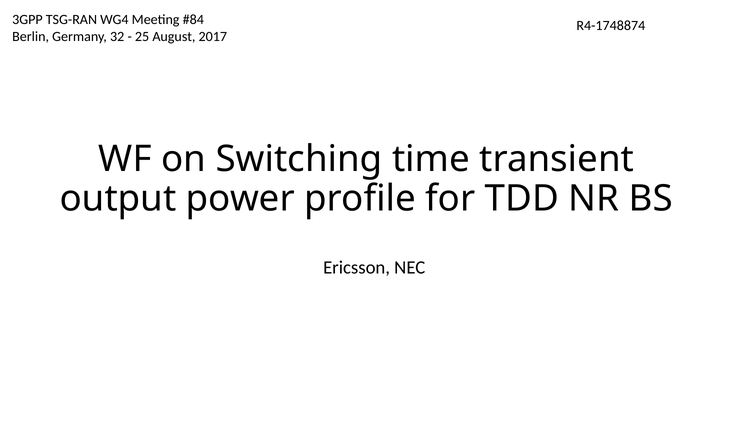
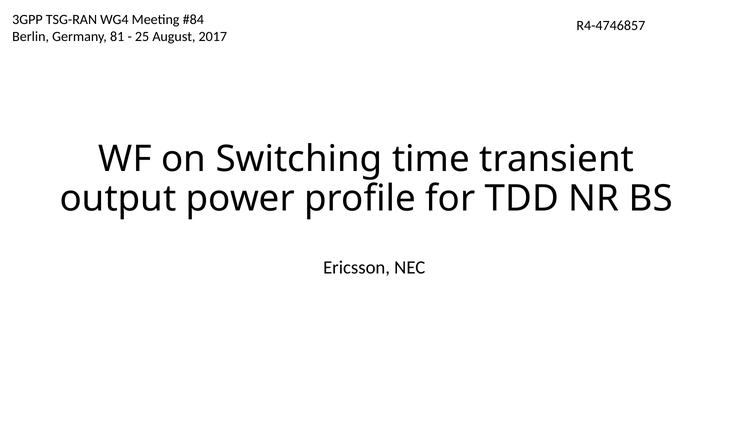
R4-1748874: R4-1748874 -> R4-4746857
32: 32 -> 81
